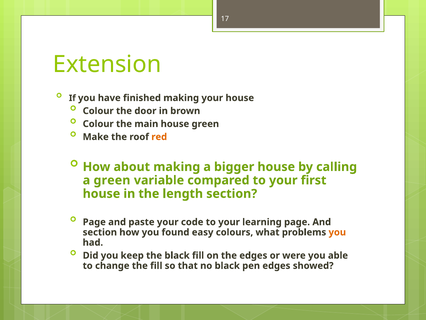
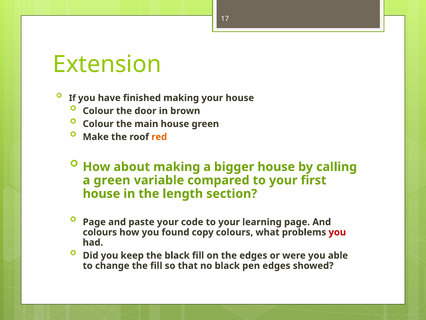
section at (100, 232): section -> colours
easy: easy -> copy
you at (337, 232) colour: orange -> red
